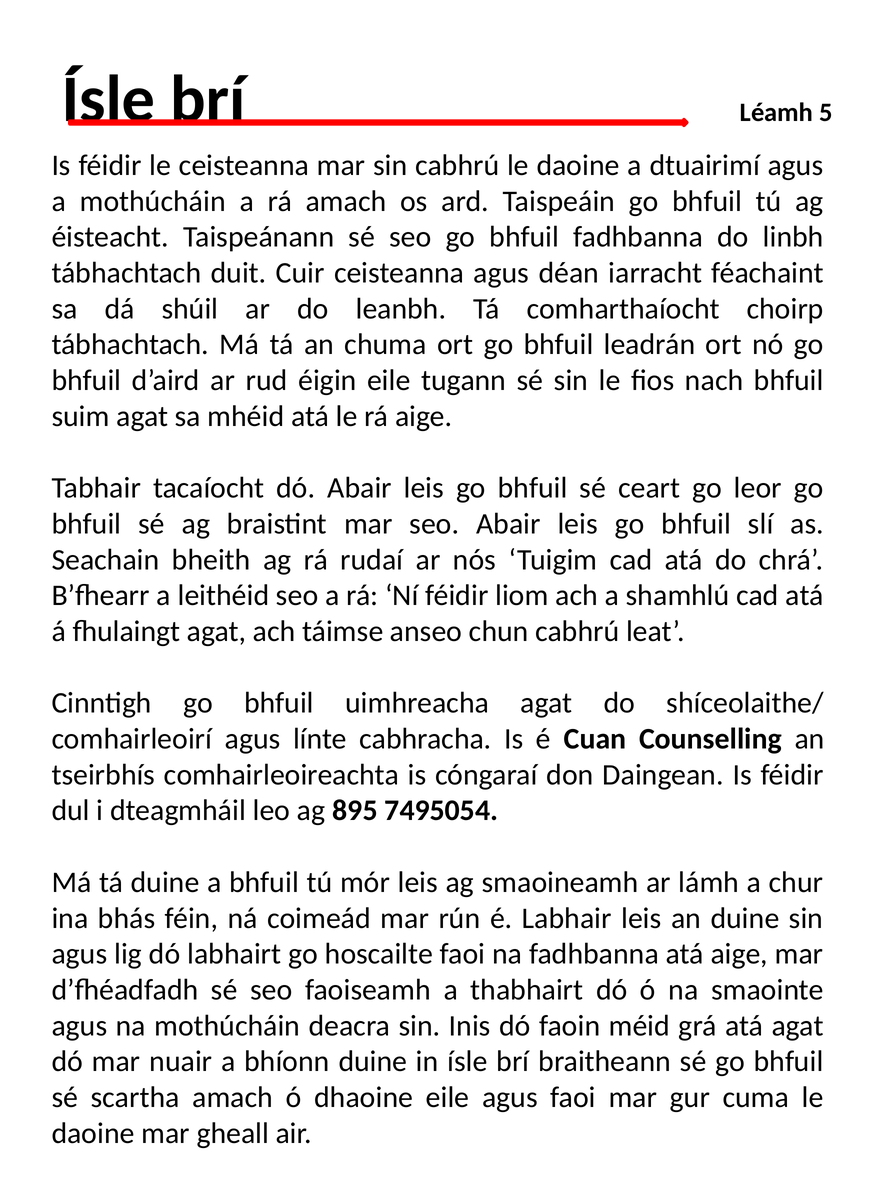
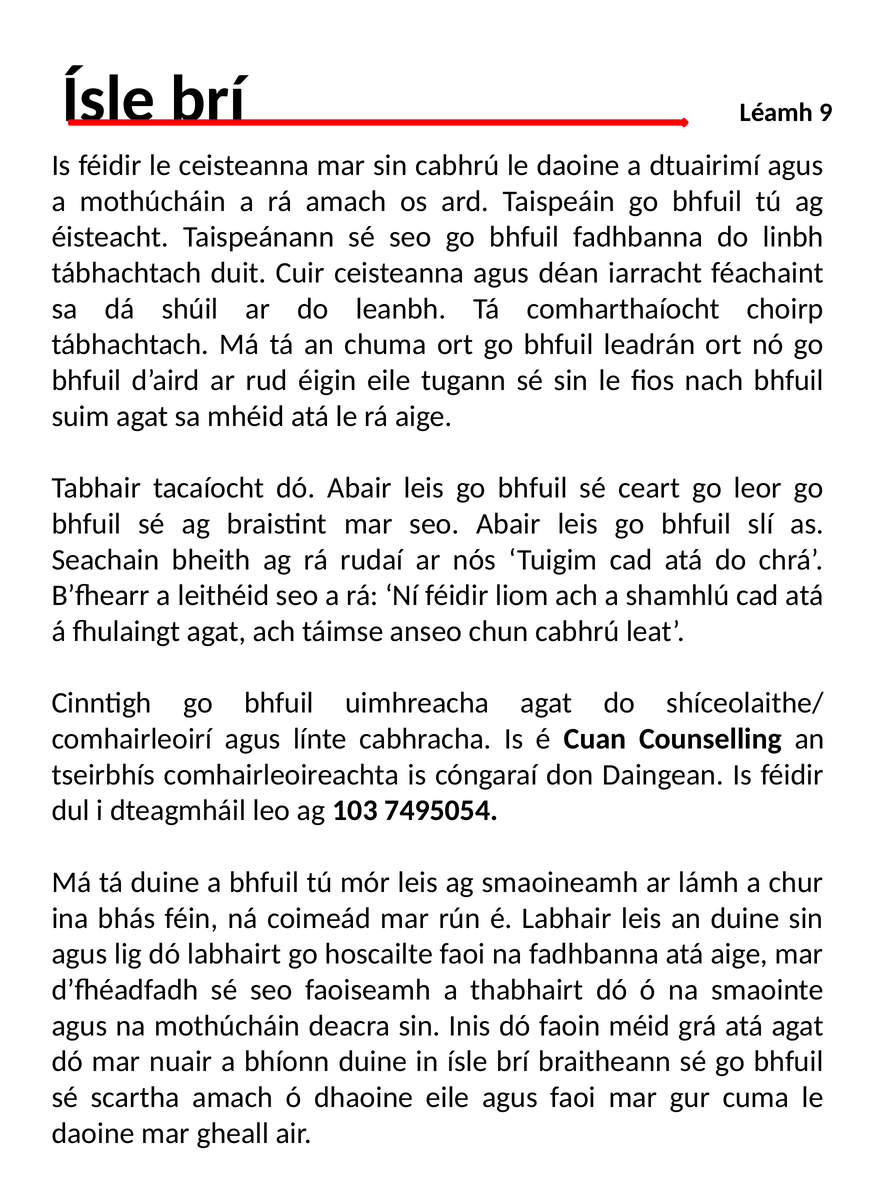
5: 5 -> 9
895: 895 -> 103
